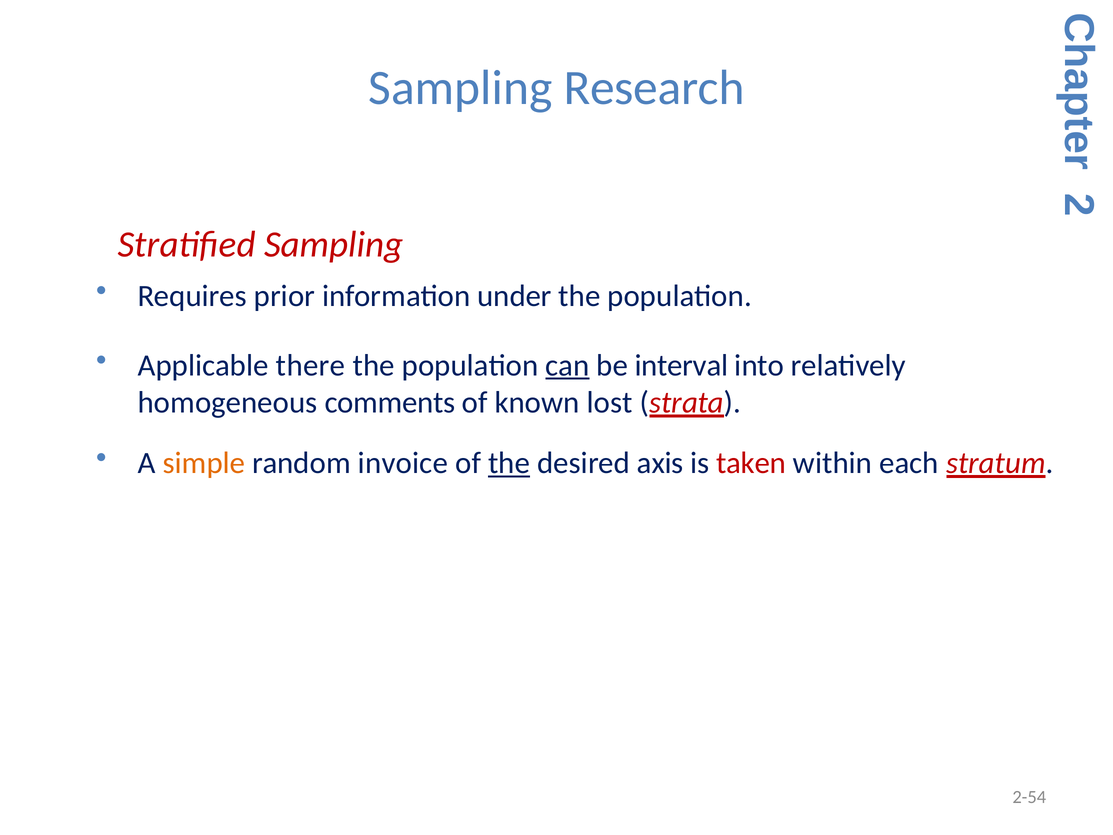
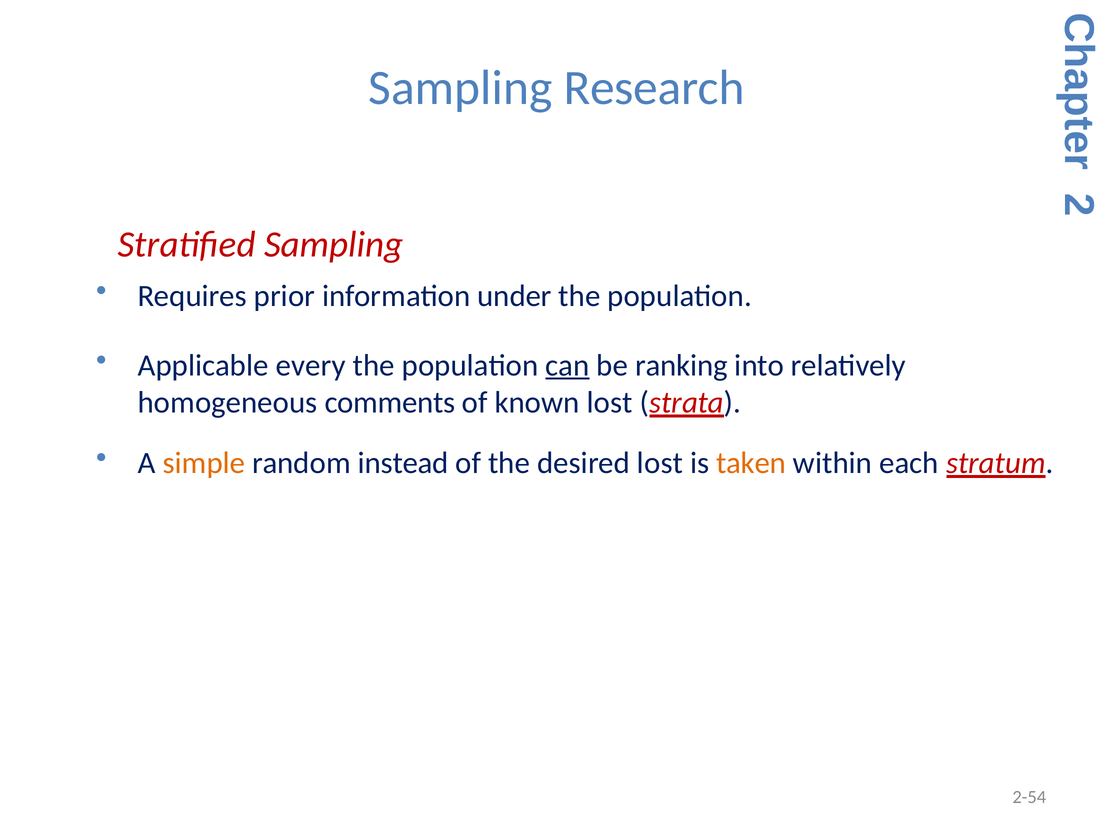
there: there -> every
interval: interval -> ranking
invoice: invoice -> instead
the at (509, 463) underline: present -> none
desired axis: axis -> lost
taken colour: red -> orange
